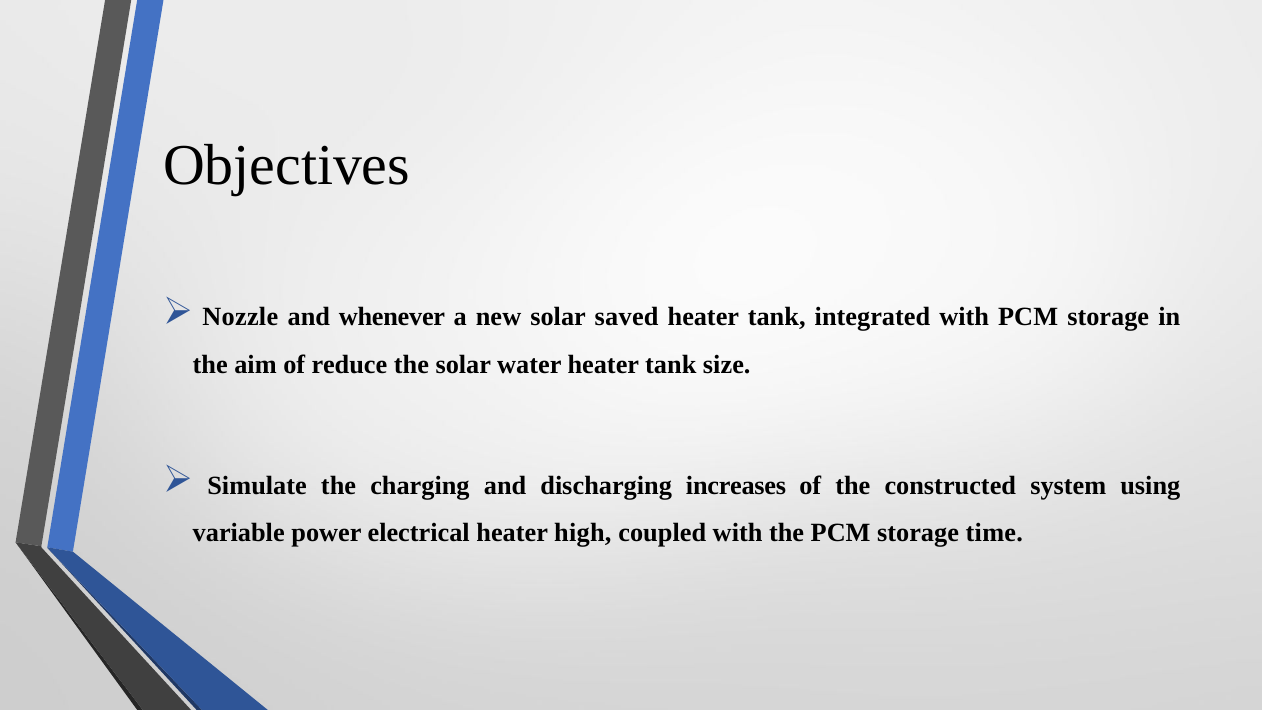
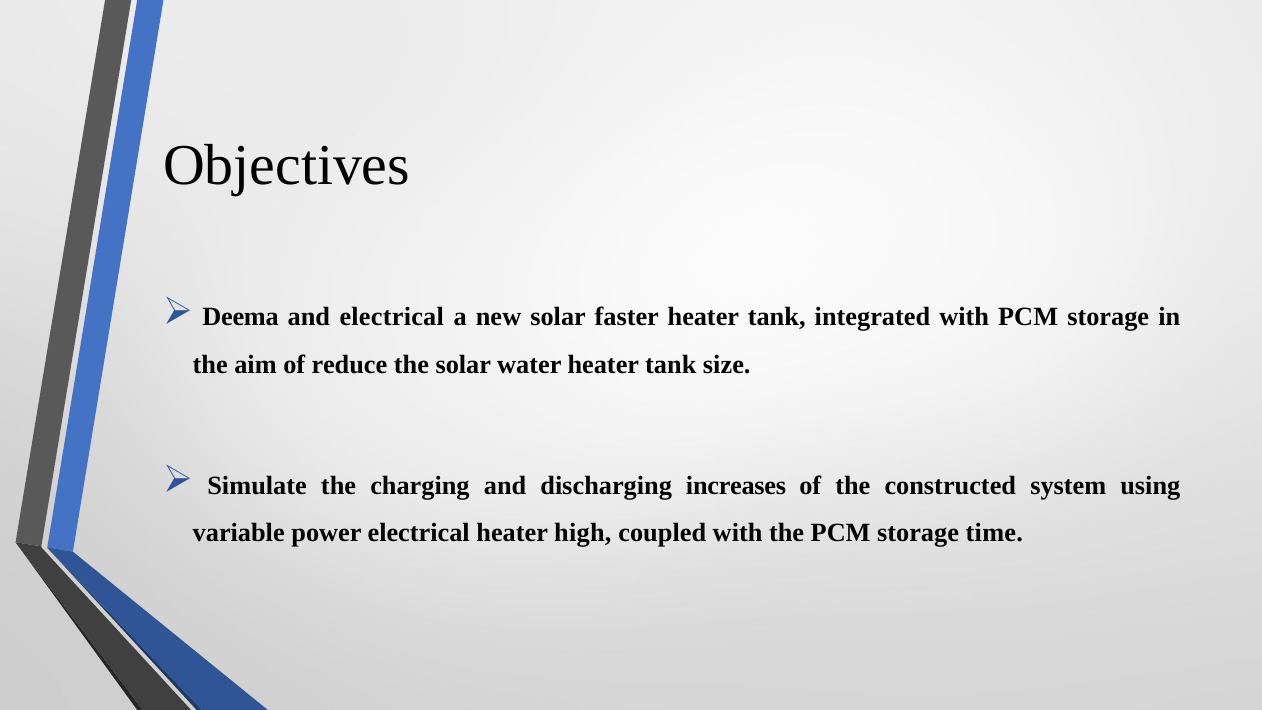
Nozzle: Nozzle -> Deema
and whenever: whenever -> electrical
saved: saved -> faster
